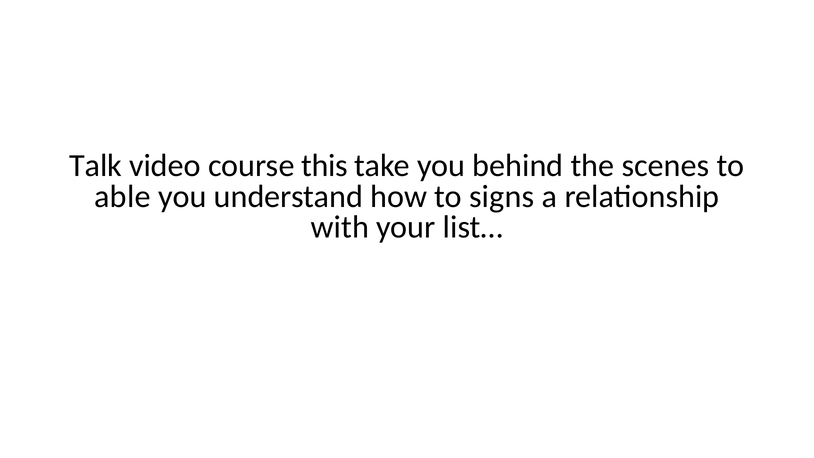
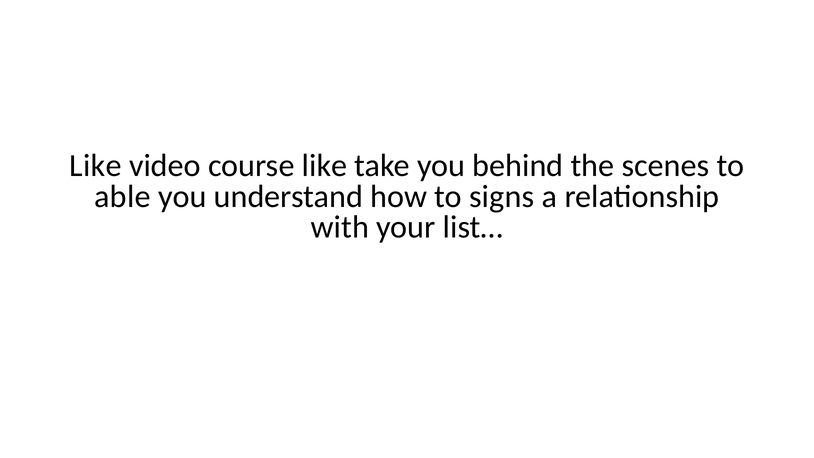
Talk at (96, 166): Talk -> Like
course this: this -> like
